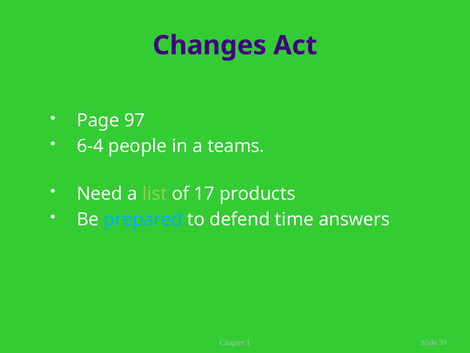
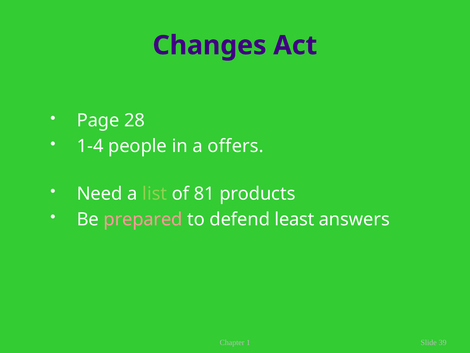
97: 97 -> 28
6-4: 6-4 -> 1-4
teams: teams -> offers
17: 17 -> 81
prepared colour: light blue -> pink
time: time -> least
